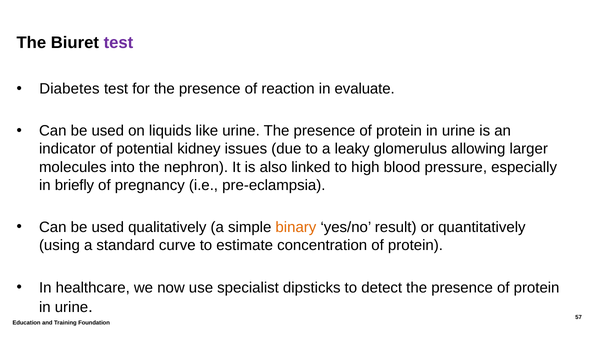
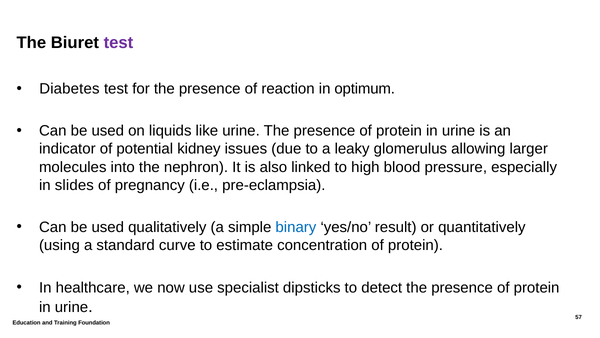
evaluate: evaluate -> optimum
briefly: briefly -> slides
binary colour: orange -> blue
